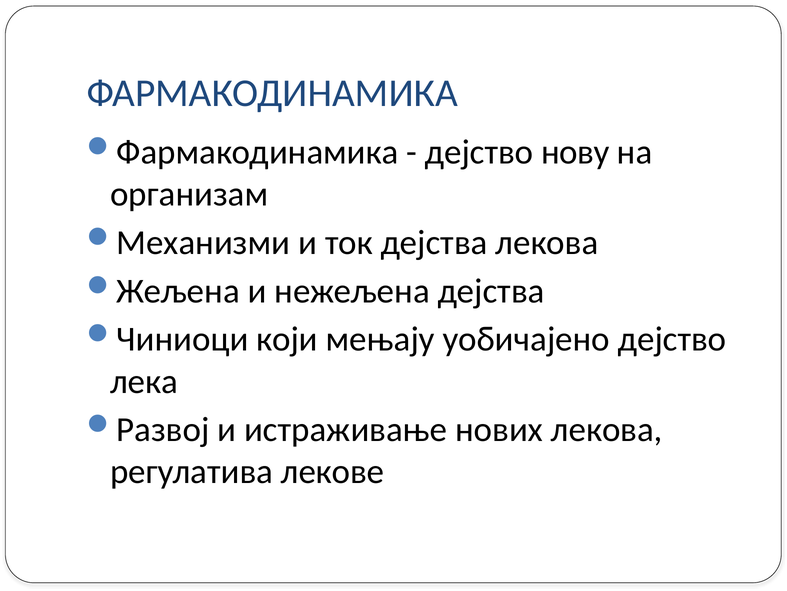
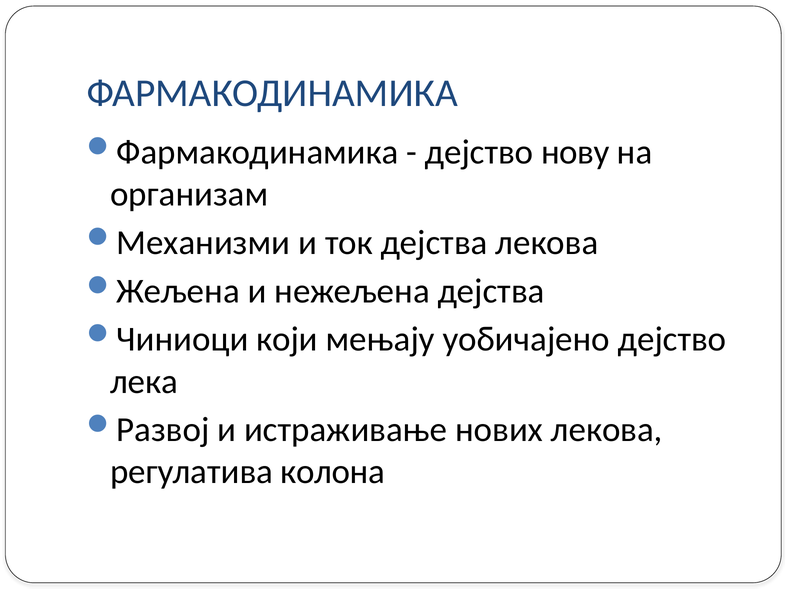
лекове: лекове -> колона
